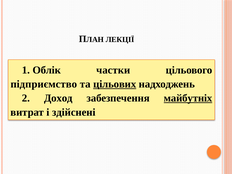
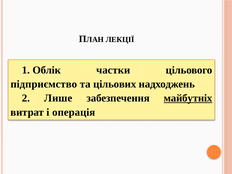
цільових underline: present -> none
Доход: Доход -> Лише
здійснені: здійснені -> операція
